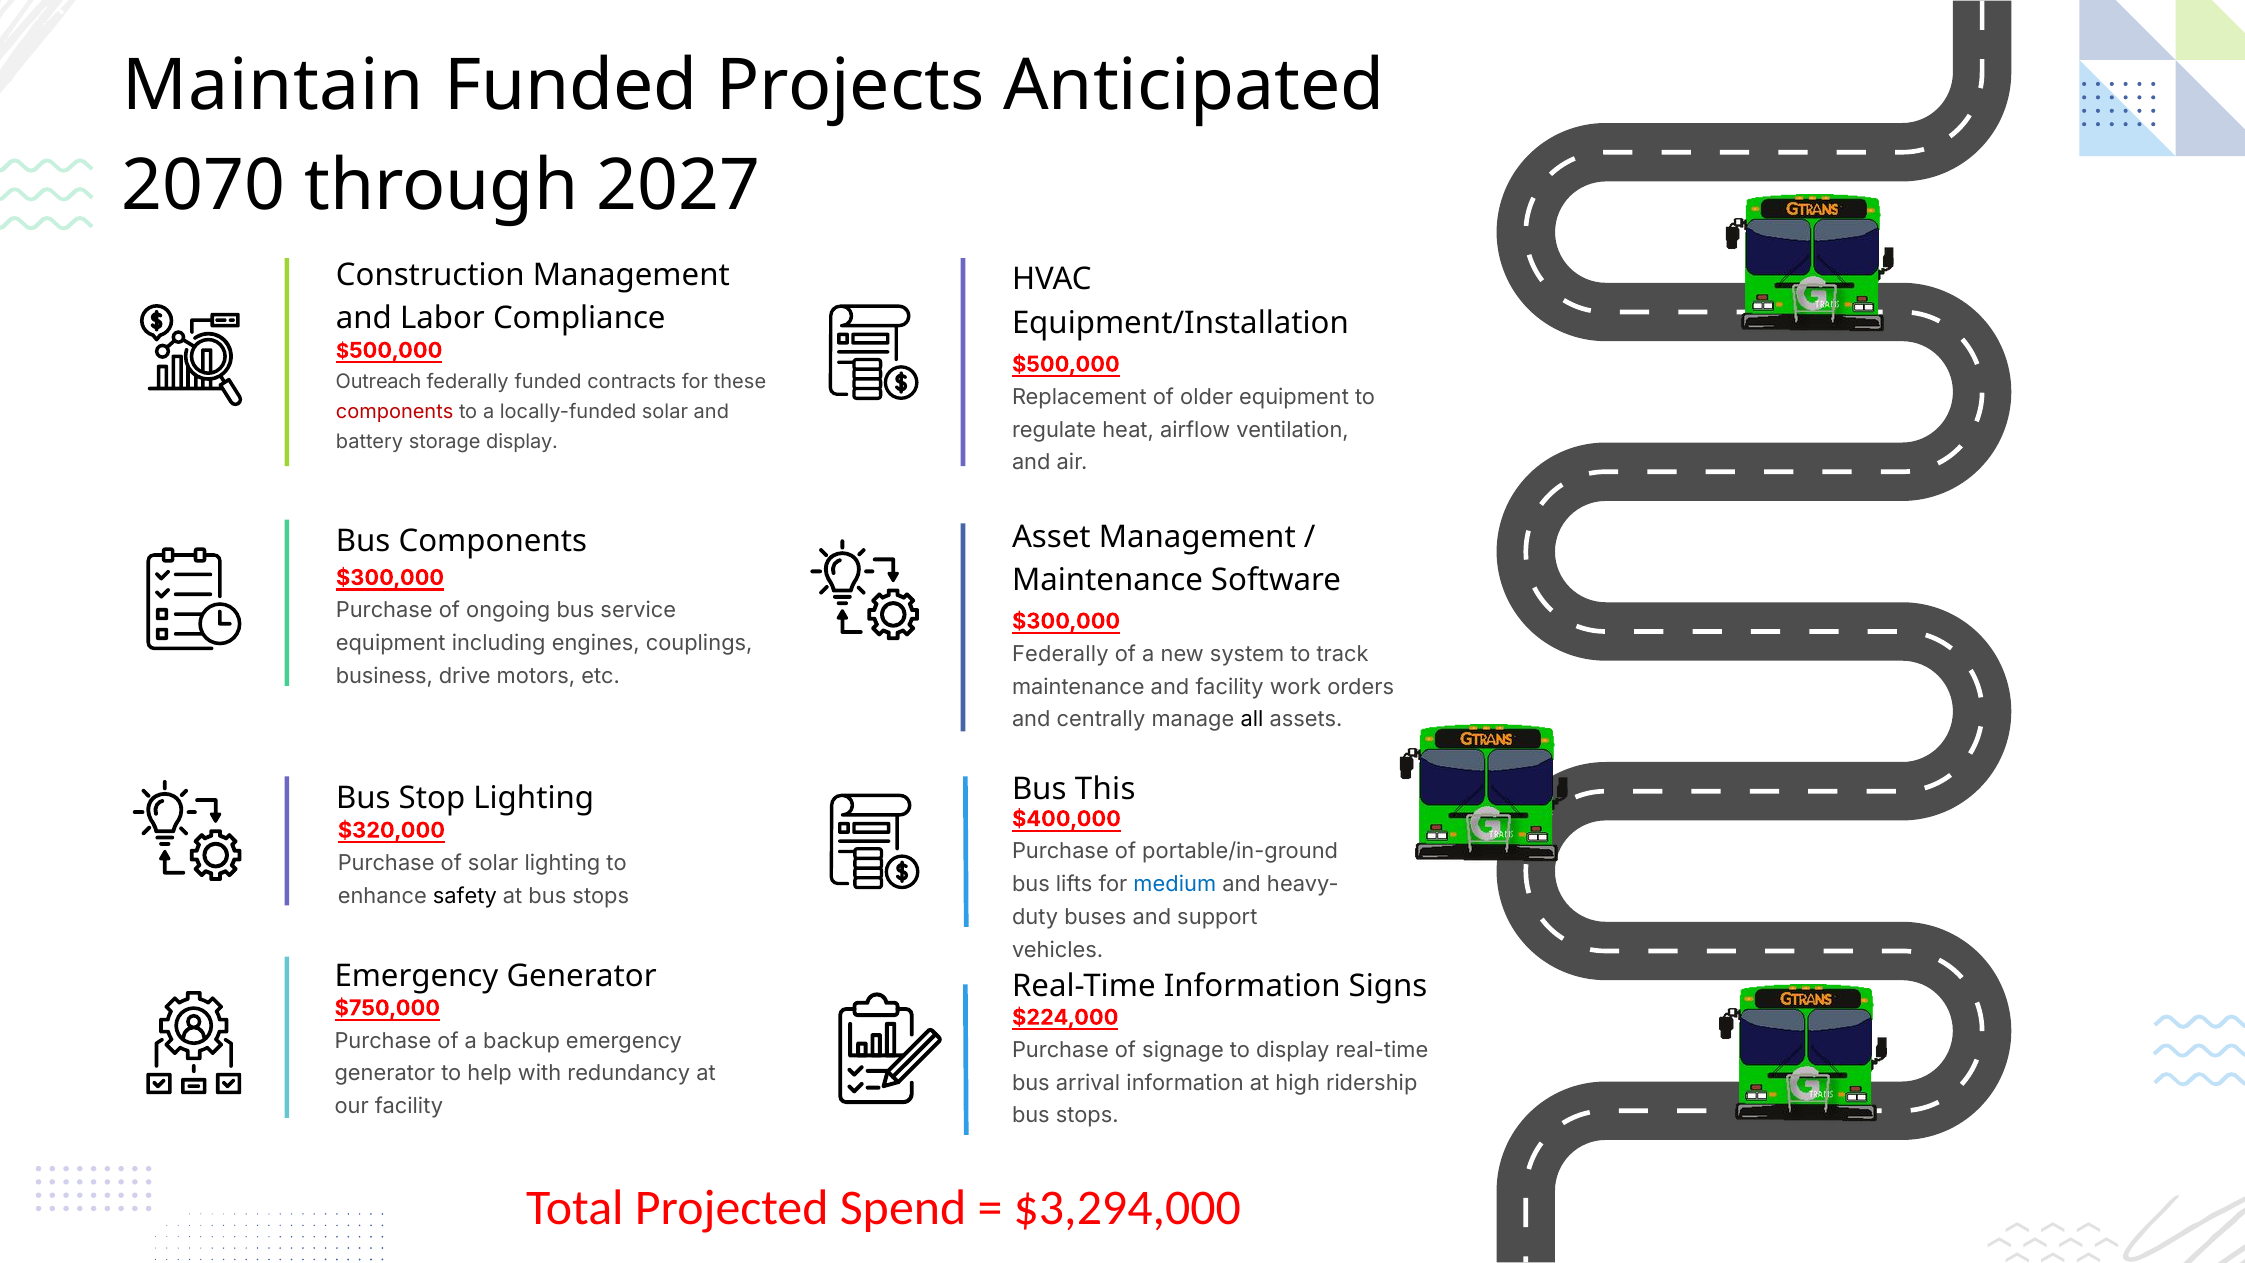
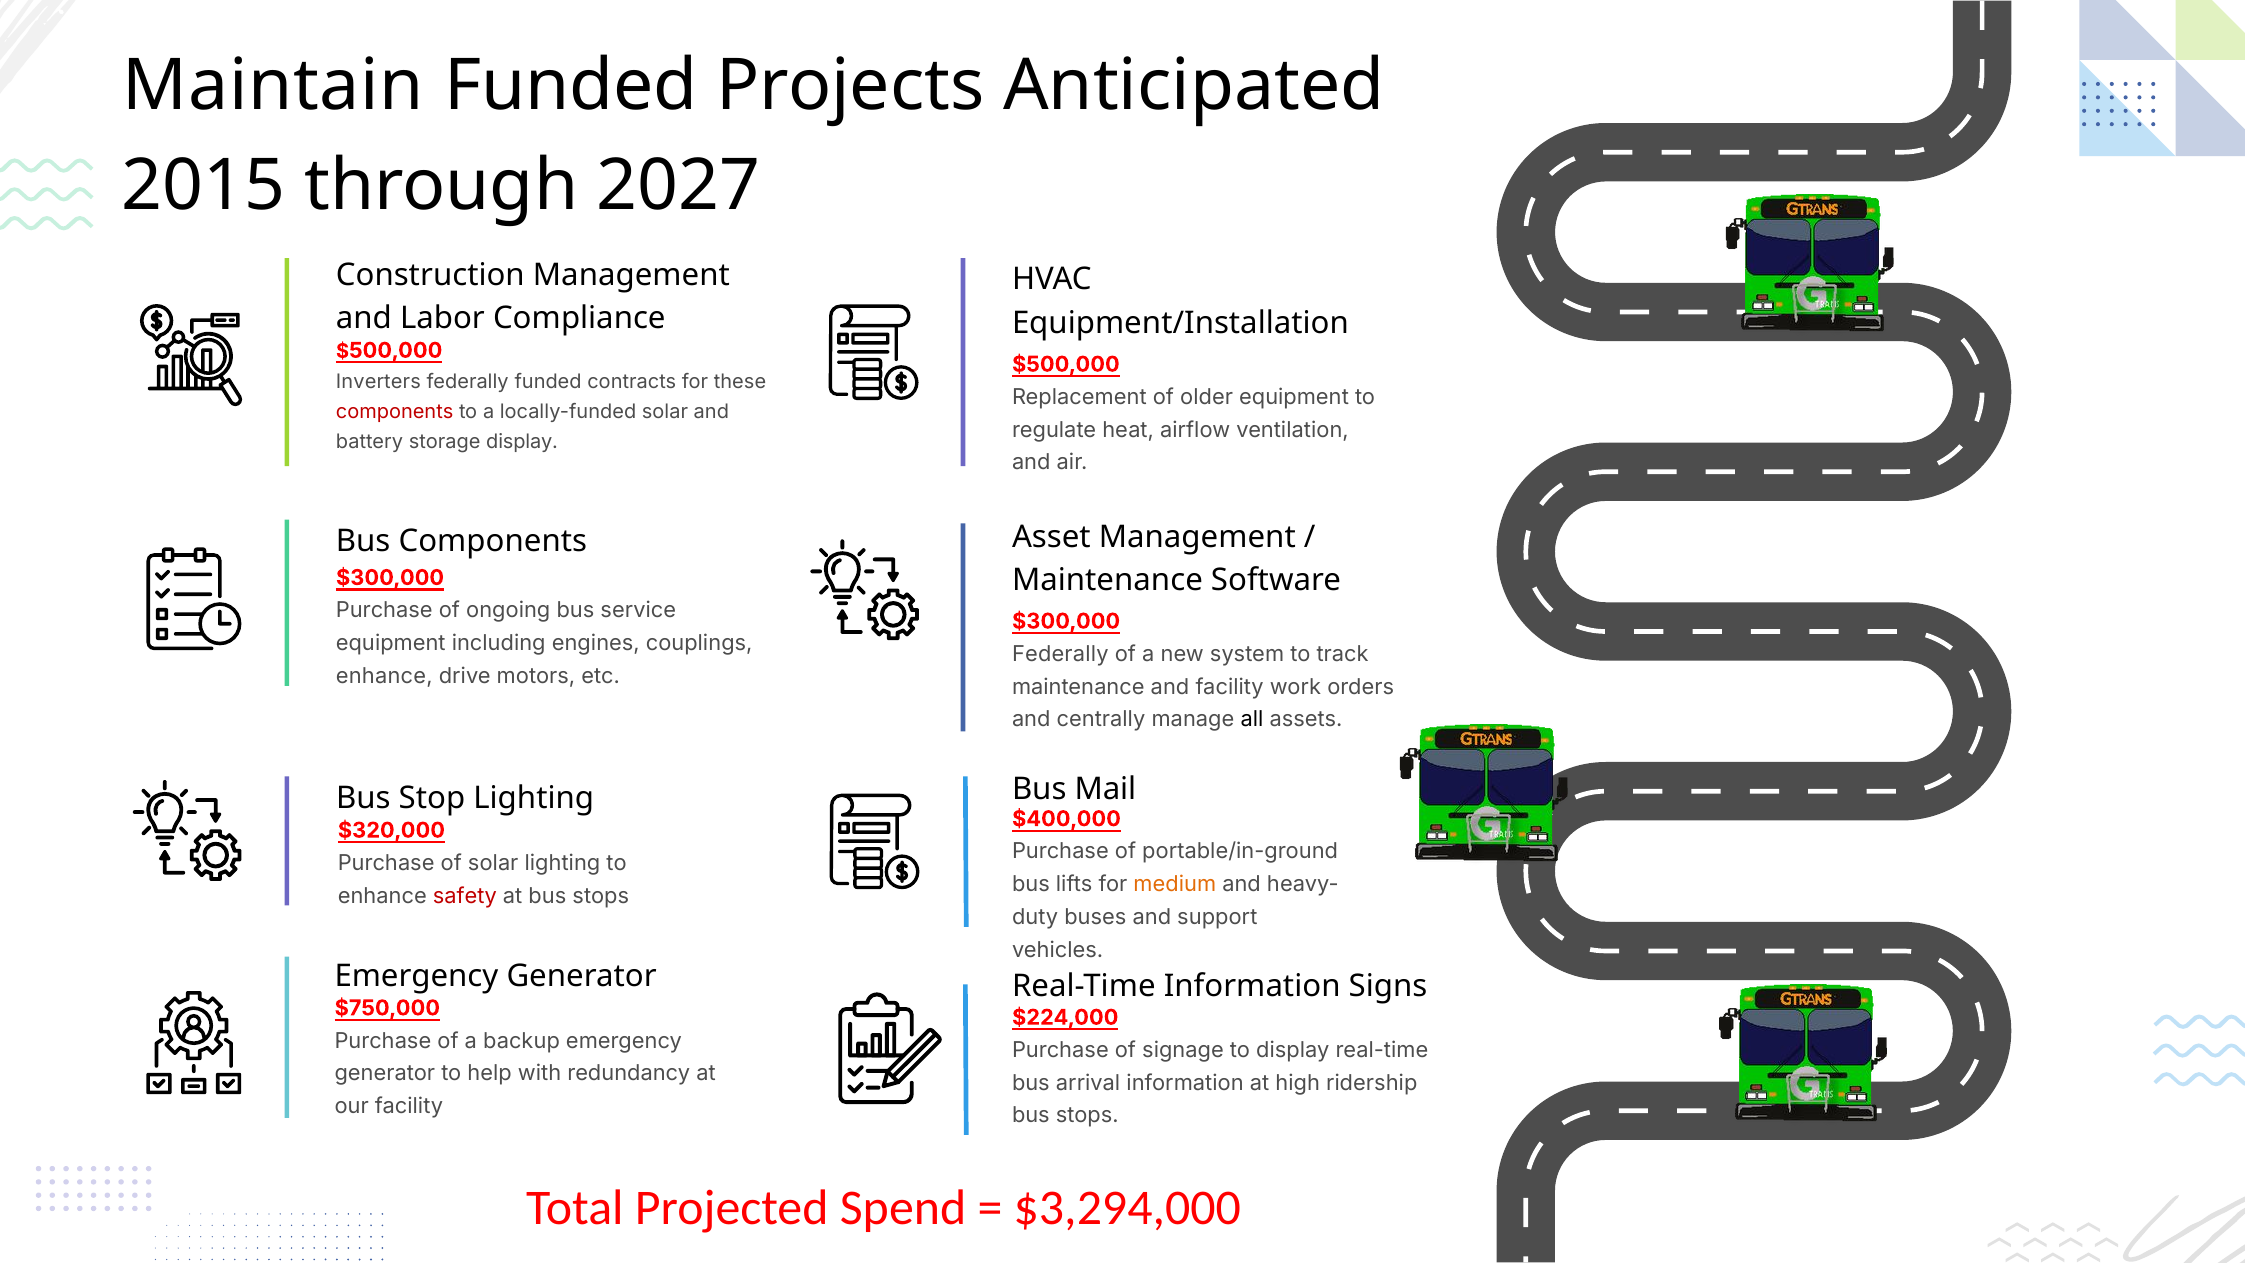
2070: 2070 -> 2015
Outreach: Outreach -> Inverters
business at (384, 676): business -> enhance
This: This -> Mail
medium colour: blue -> orange
safety colour: black -> red
